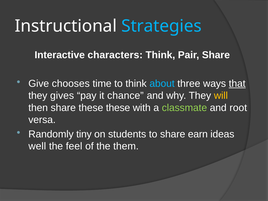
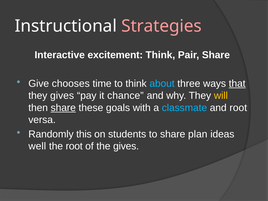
Strategies colour: light blue -> pink
characters: characters -> excitement
share at (63, 108) underline: none -> present
these these: these -> goals
classmate colour: light green -> light blue
tiny: tiny -> this
earn: earn -> plan
the feel: feel -> root
the them: them -> gives
